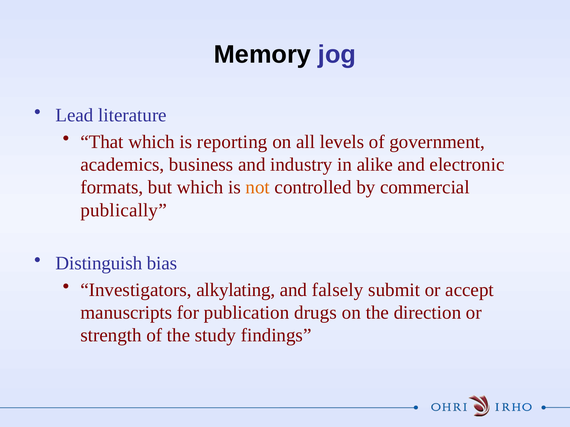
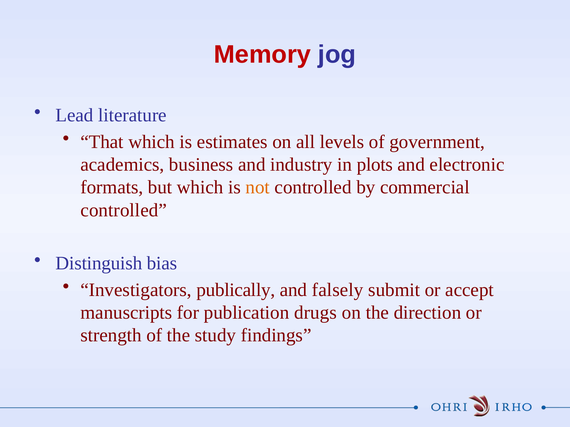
Memory colour: black -> red
reporting: reporting -> estimates
alike: alike -> plots
publically at (124, 210): publically -> controlled
alkylating: alkylating -> publically
